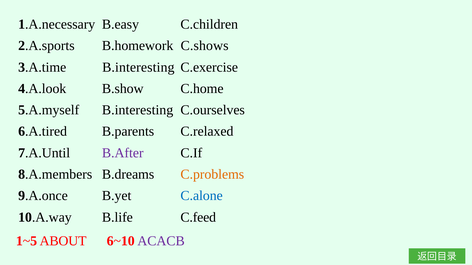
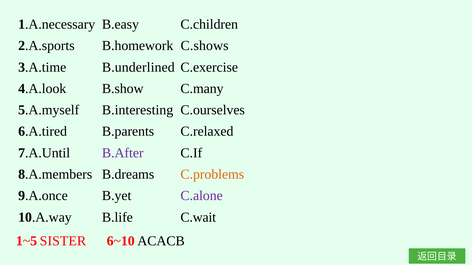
3.A.time B.interesting: B.interesting -> B.underlined
C.home: C.home -> C.many
C.alone colour: blue -> purple
C.feed: C.feed -> C.wait
ABOUT: ABOUT -> SISTER
ACACB colour: purple -> black
